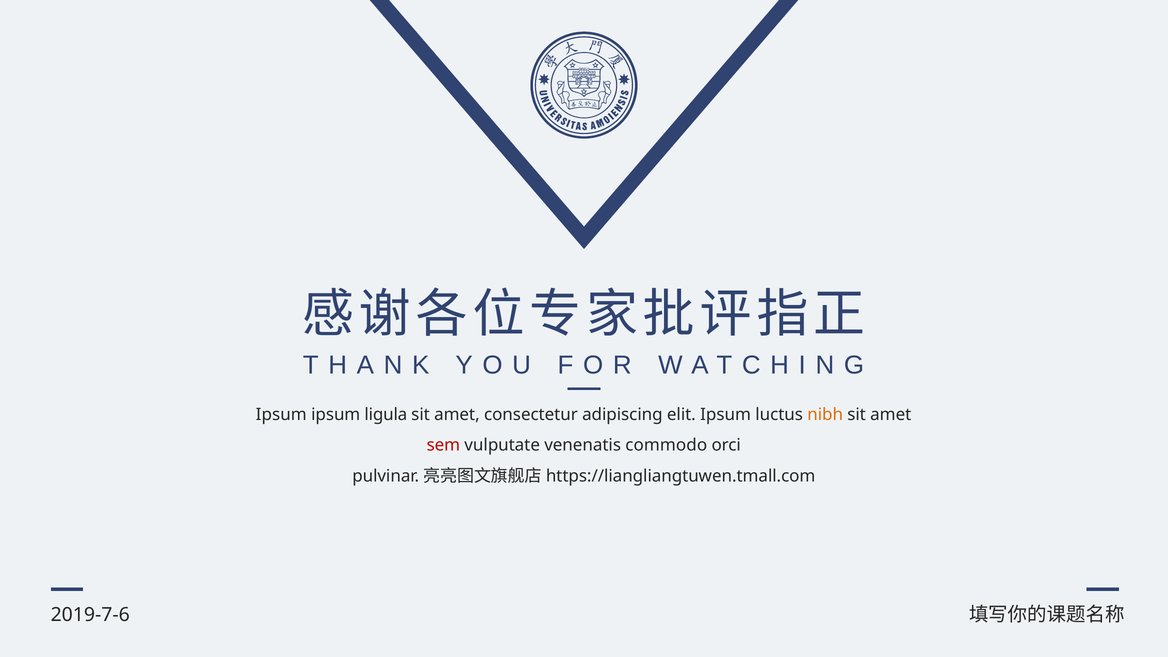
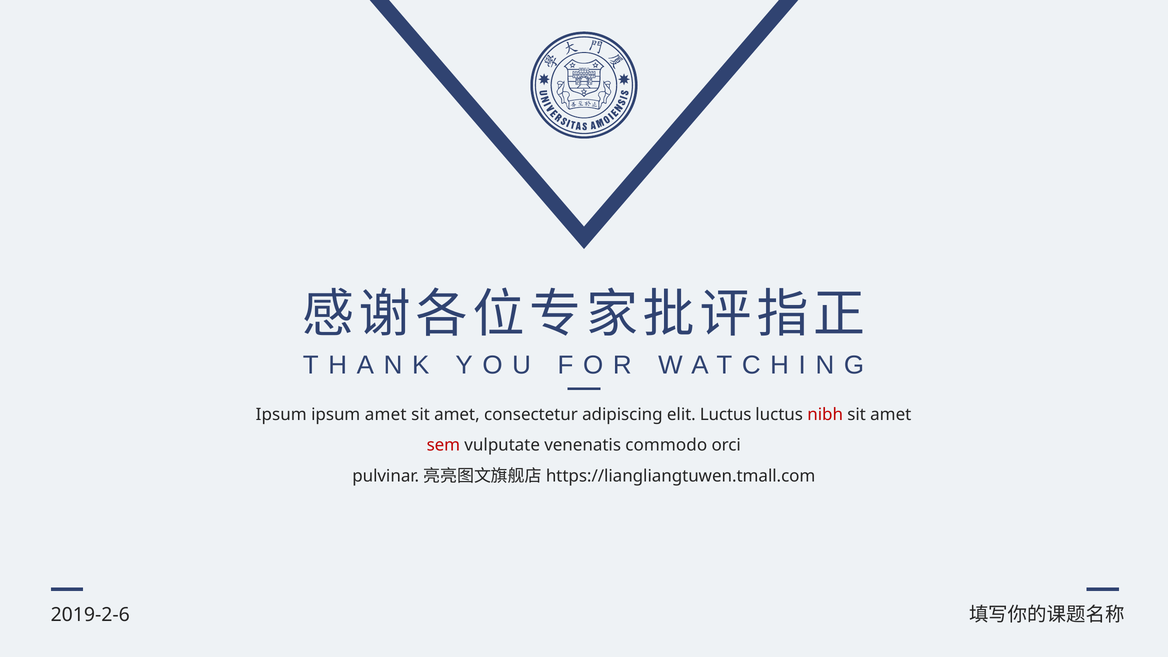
ipsum ligula: ligula -> amet
elit Ipsum: Ipsum -> Luctus
nibh colour: orange -> red
2019-7-6: 2019-7-6 -> 2019-2-6
